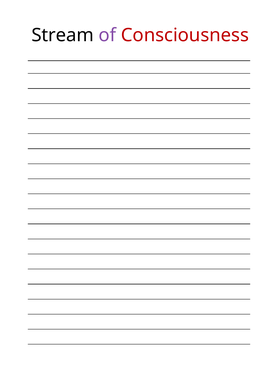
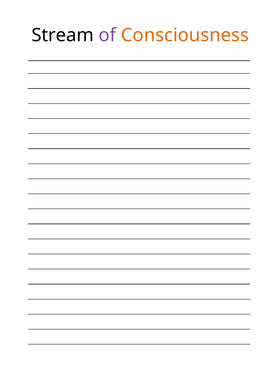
Consciousness colour: red -> orange
